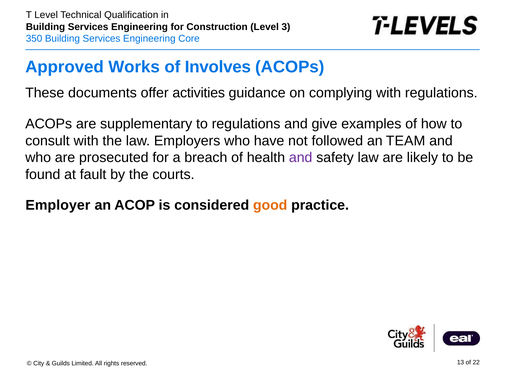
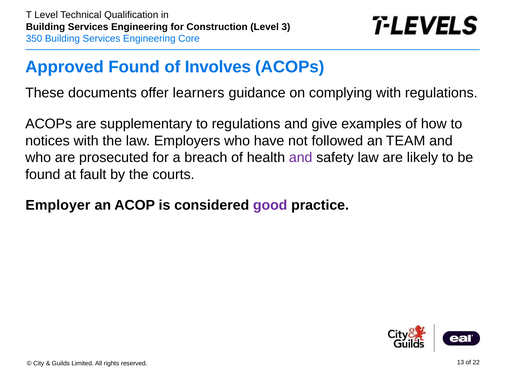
Approved Works: Works -> Found
activities: activities -> learners
consult: consult -> notices
good colour: orange -> purple
